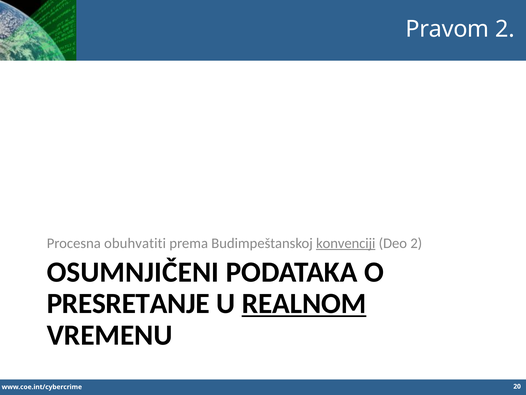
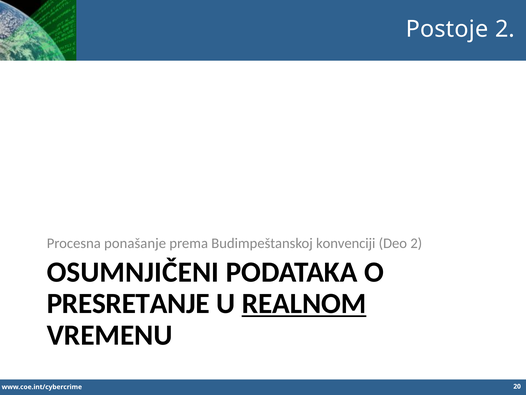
Pravom: Pravom -> Postoje
obuhvatiti: obuhvatiti -> ponašanje
konvenciji underline: present -> none
